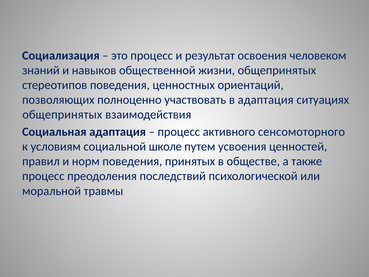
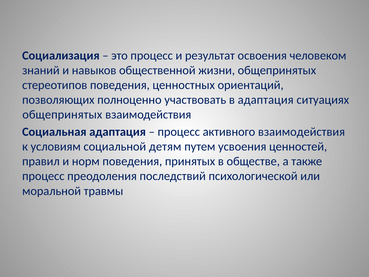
активного сенсомоторного: сенсомоторного -> взаимодействия
школе: школе -> детям
